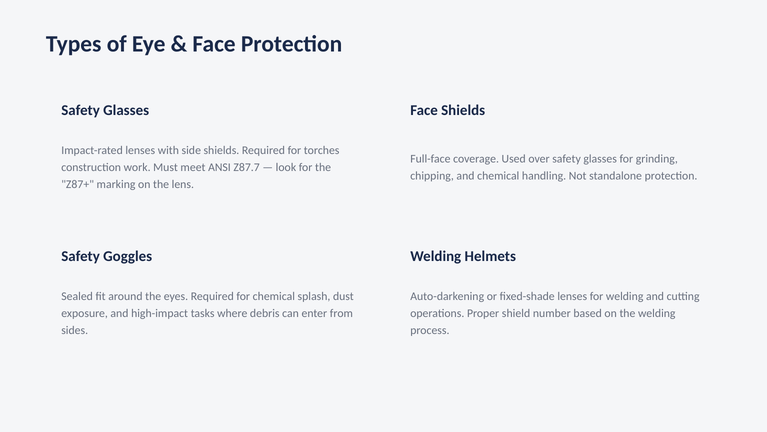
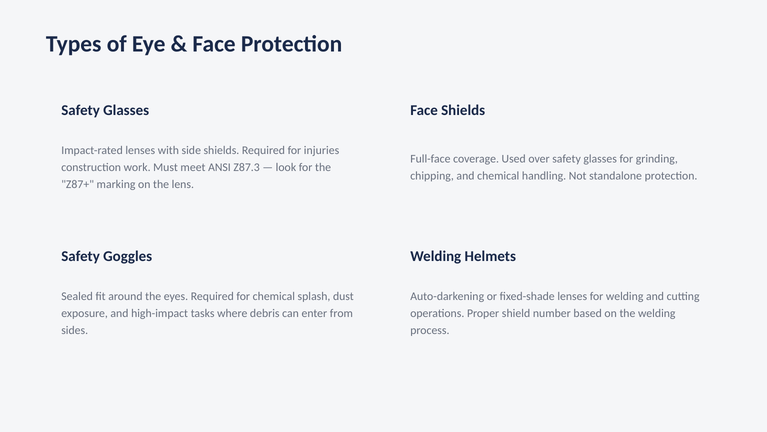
torches: torches -> injuries
Z87.7: Z87.7 -> Z87.3
